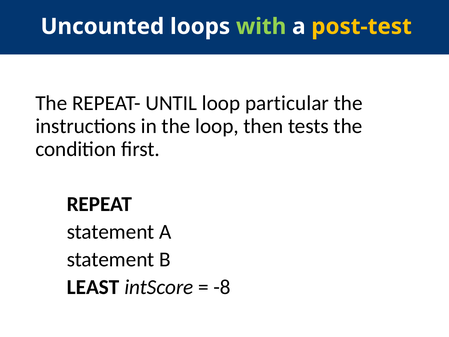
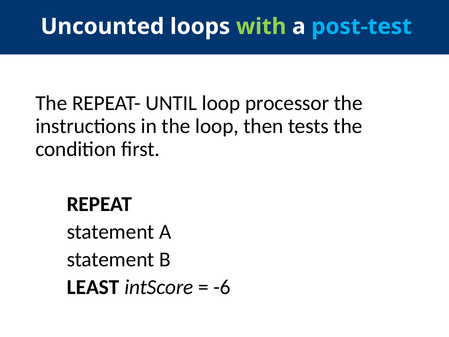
post-test colour: yellow -> light blue
particular: particular -> processor
-8: -8 -> -6
